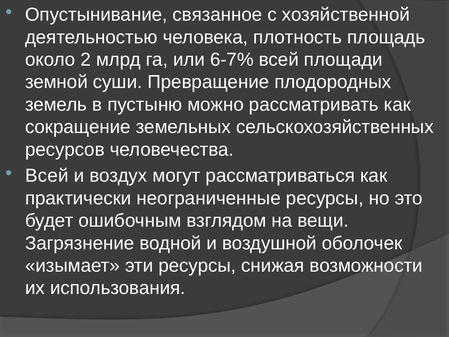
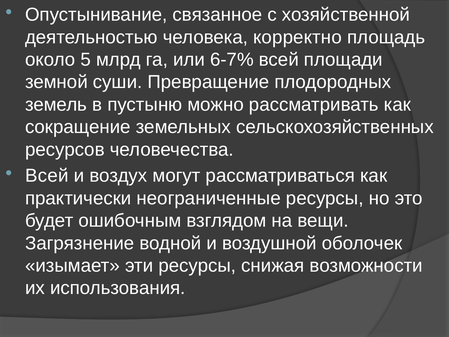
плотность: плотность -> корректно
2: 2 -> 5
